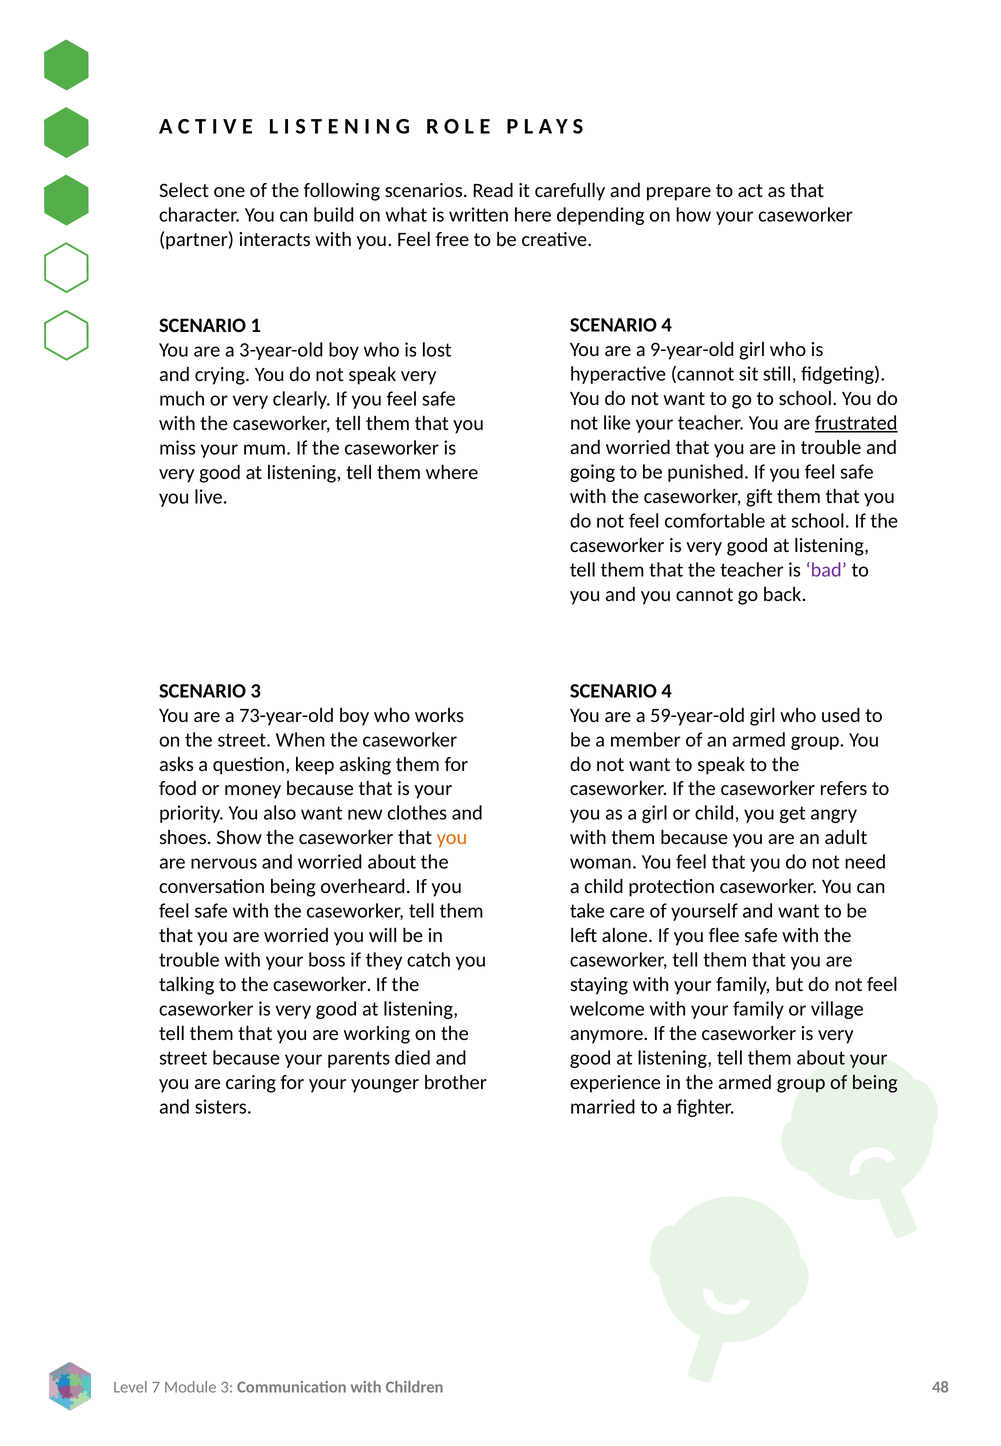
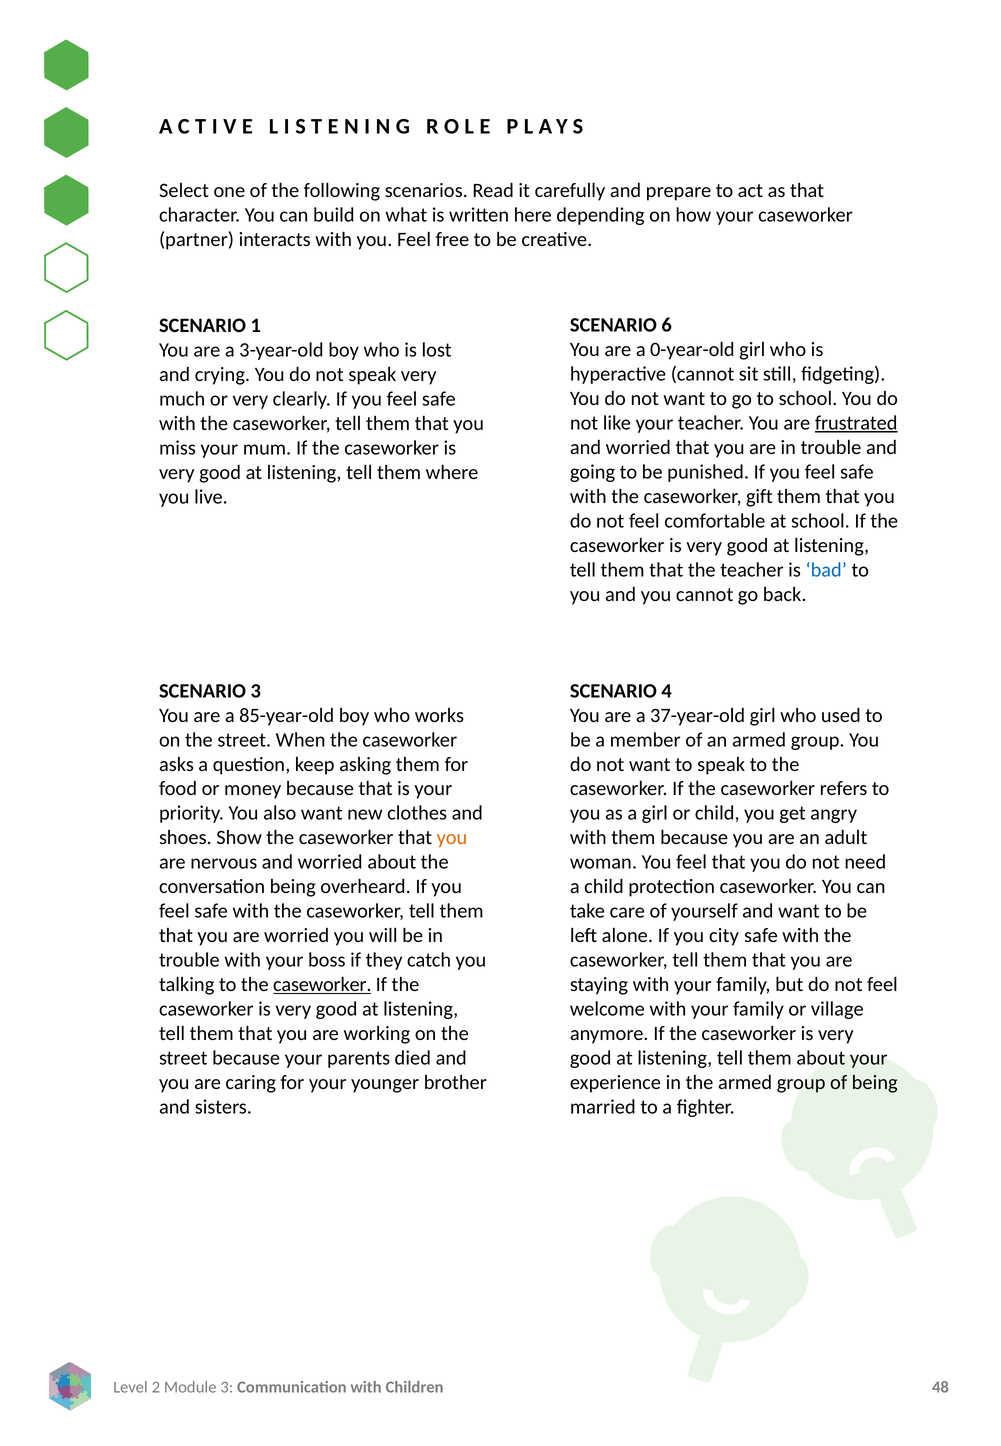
4 at (667, 325): 4 -> 6
9-year-old: 9-year-old -> 0-year-old
bad colour: purple -> blue
73-year-old: 73-year-old -> 85-year-old
59-year-old: 59-year-old -> 37-year-old
flee: flee -> city
caseworker at (322, 985) underline: none -> present
7: 7 -> 2
